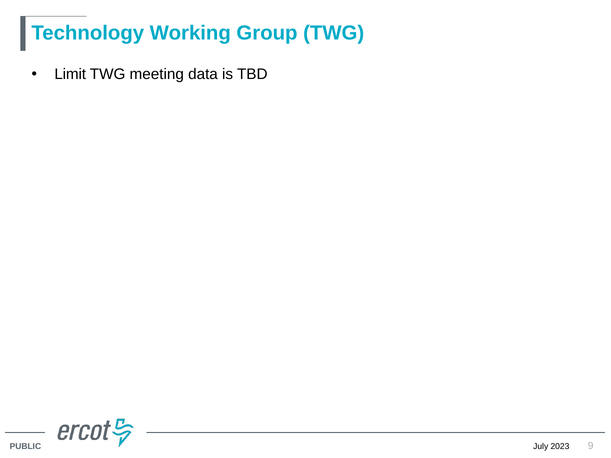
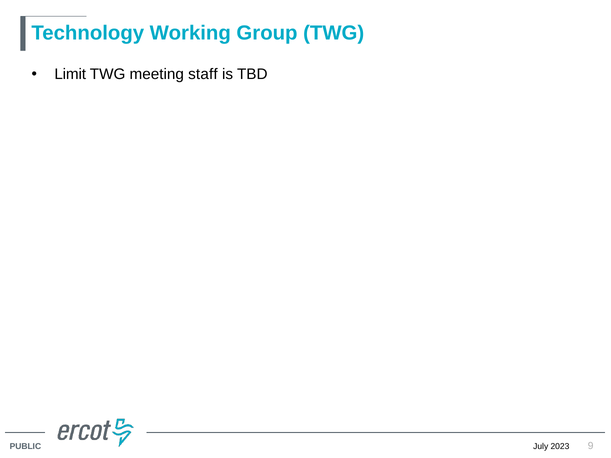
data: data -> staff
